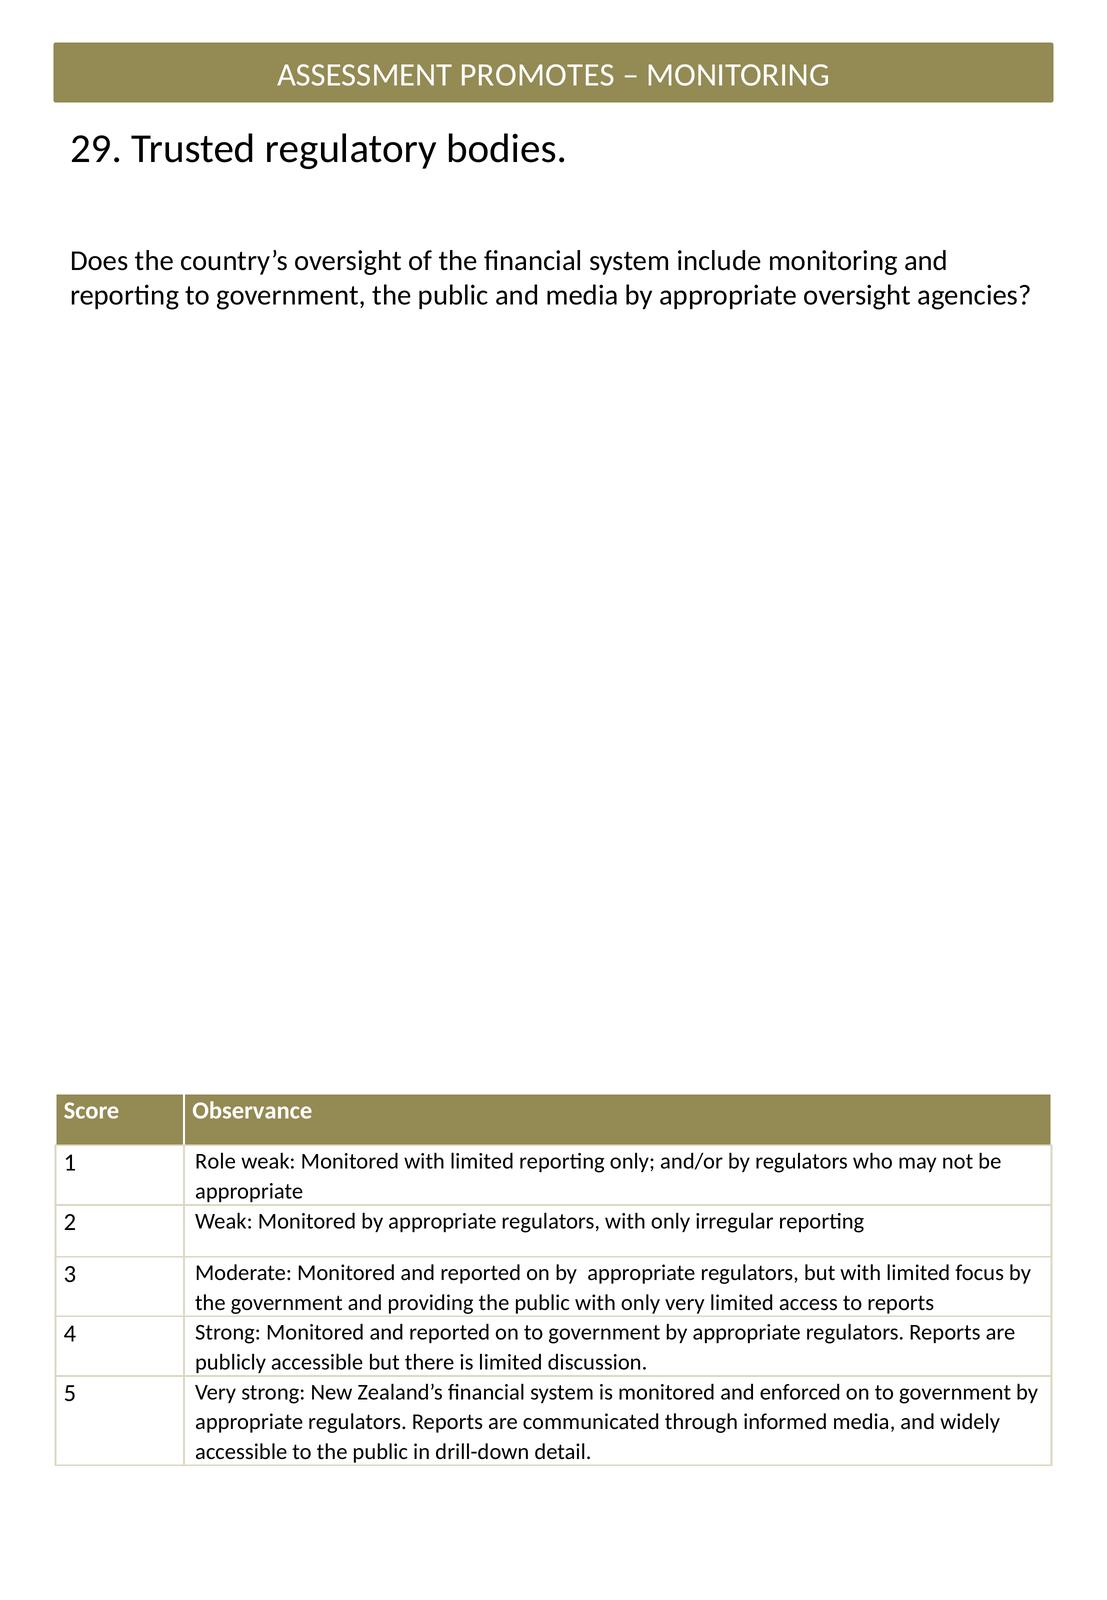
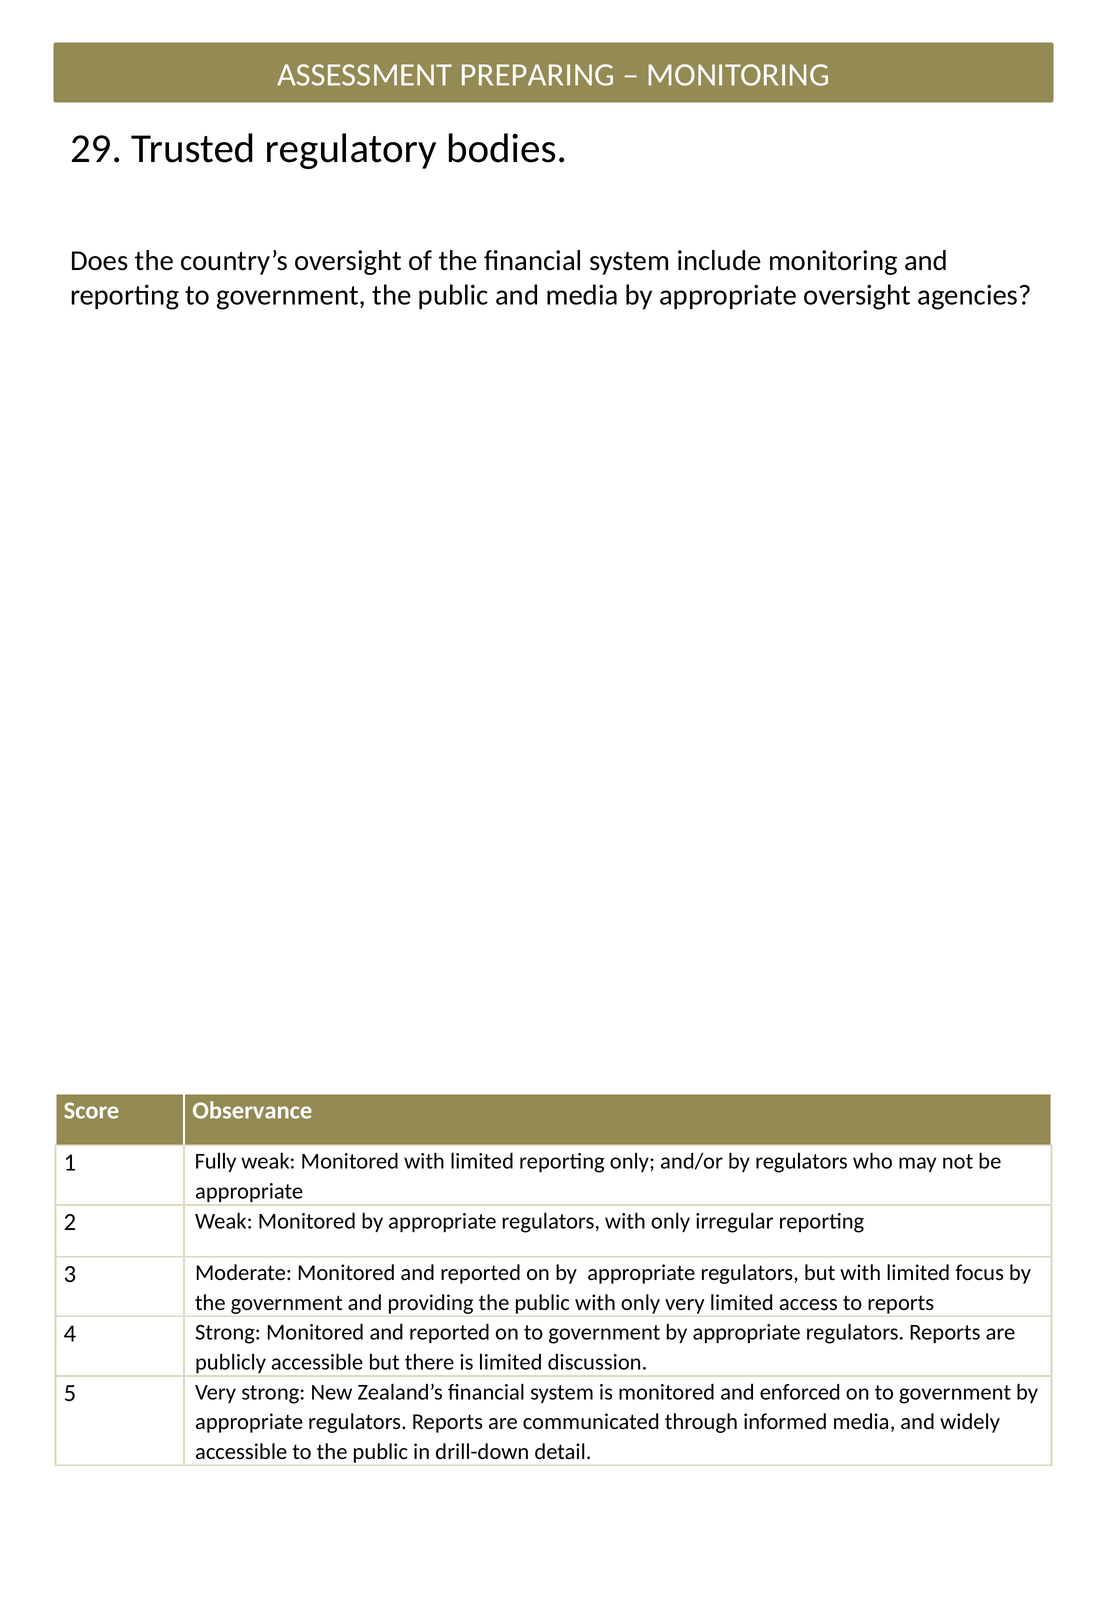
PROMOTES: PROMOTES -> PREPARING
Role: Role -> Fully
